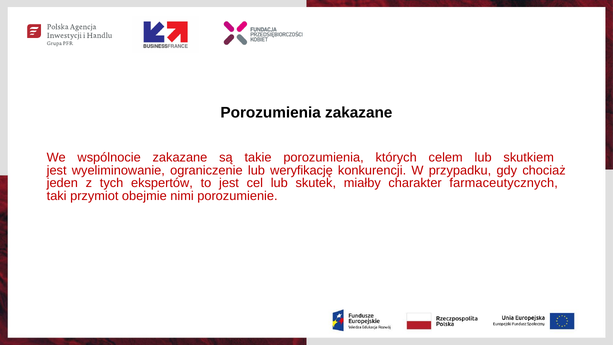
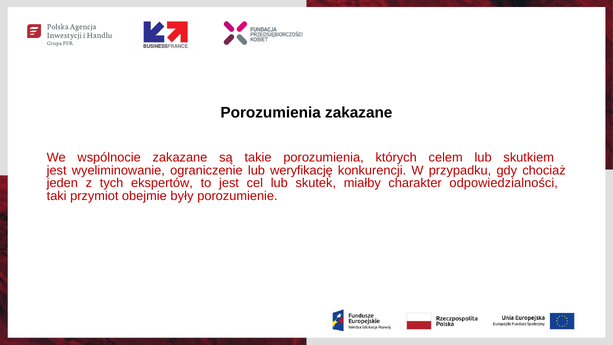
farmaceutycznych: farmaceutycznych -> odpowiedzialności
nimi: nimi -> były
